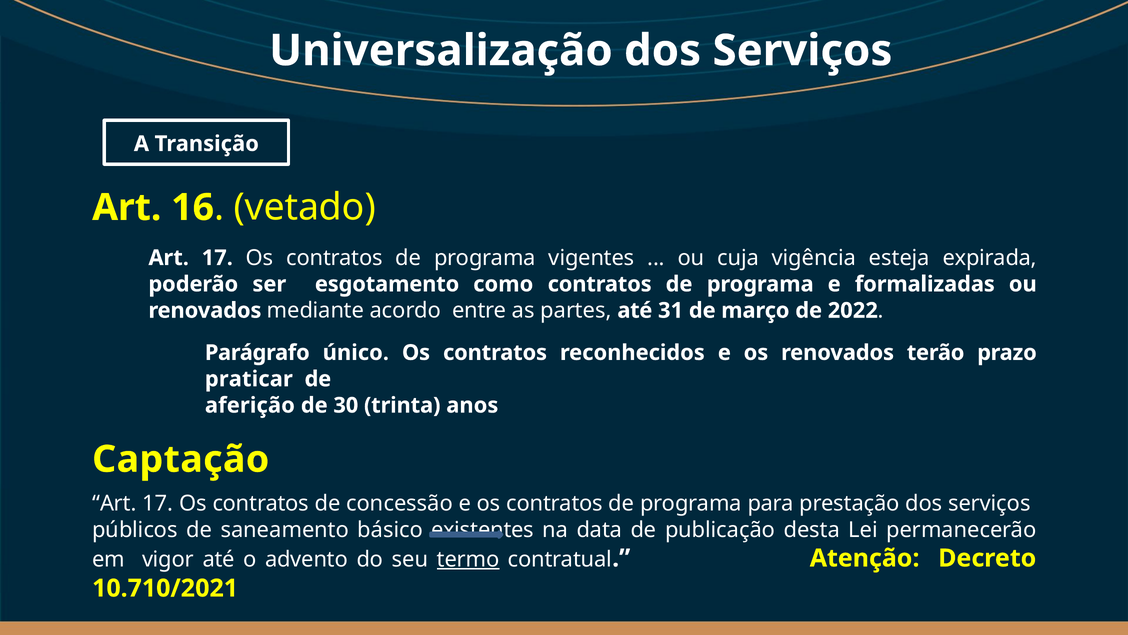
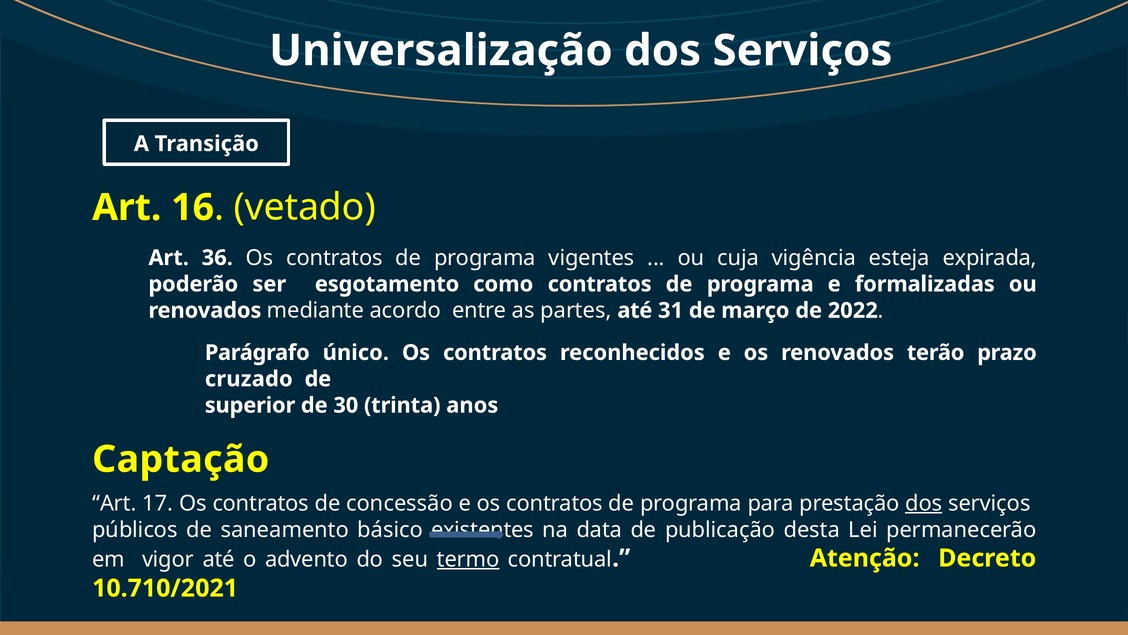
17 at (217, 258): 17 -> 36
praticar: praticar -> cruzado
aferição: aferição -> superior
dos at (924, 503) underline: none -> present
